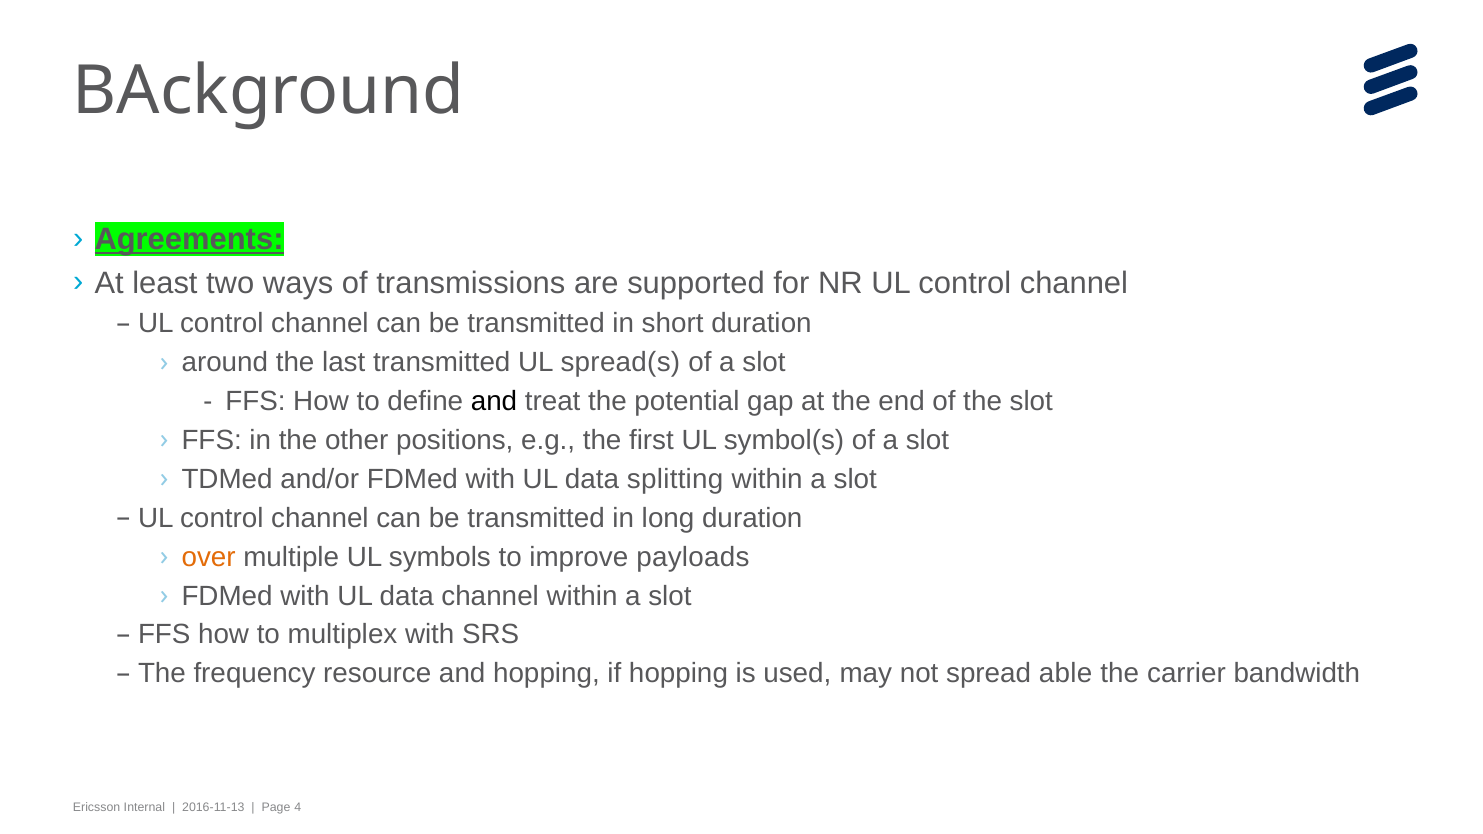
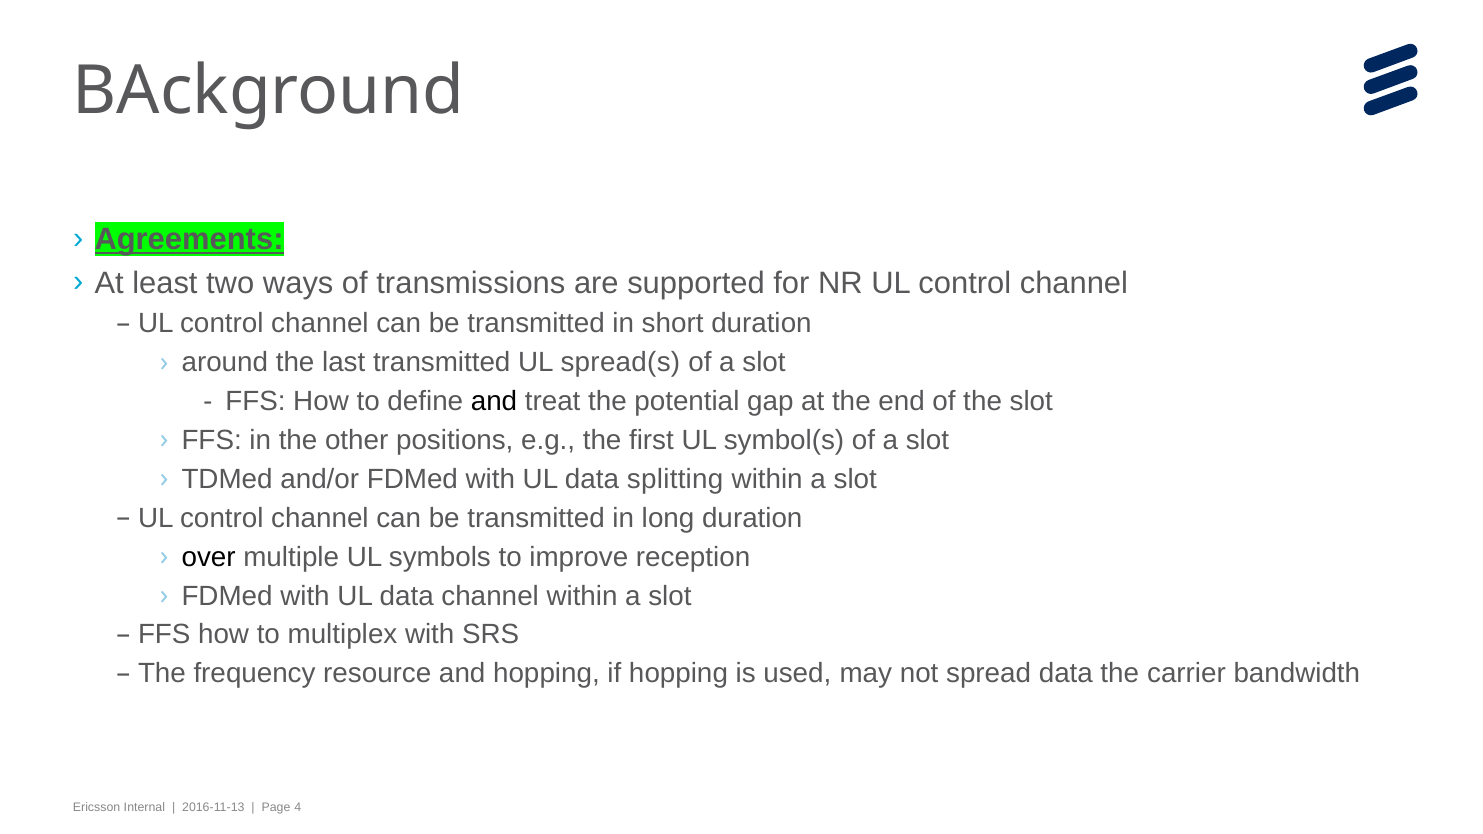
over colour: orange -> black
payloads: payloads -> reception
spread able: able -> data
